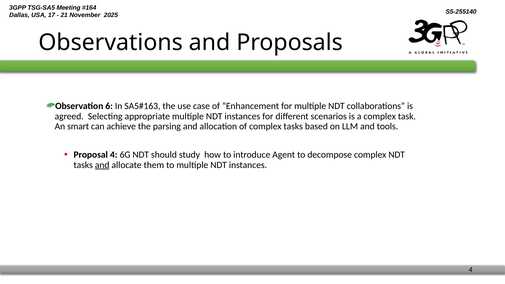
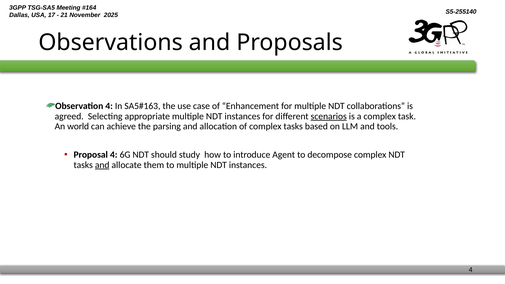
Observation 6: 6 -> 4
scenarios underline: none -> present
smart: smart -> world
